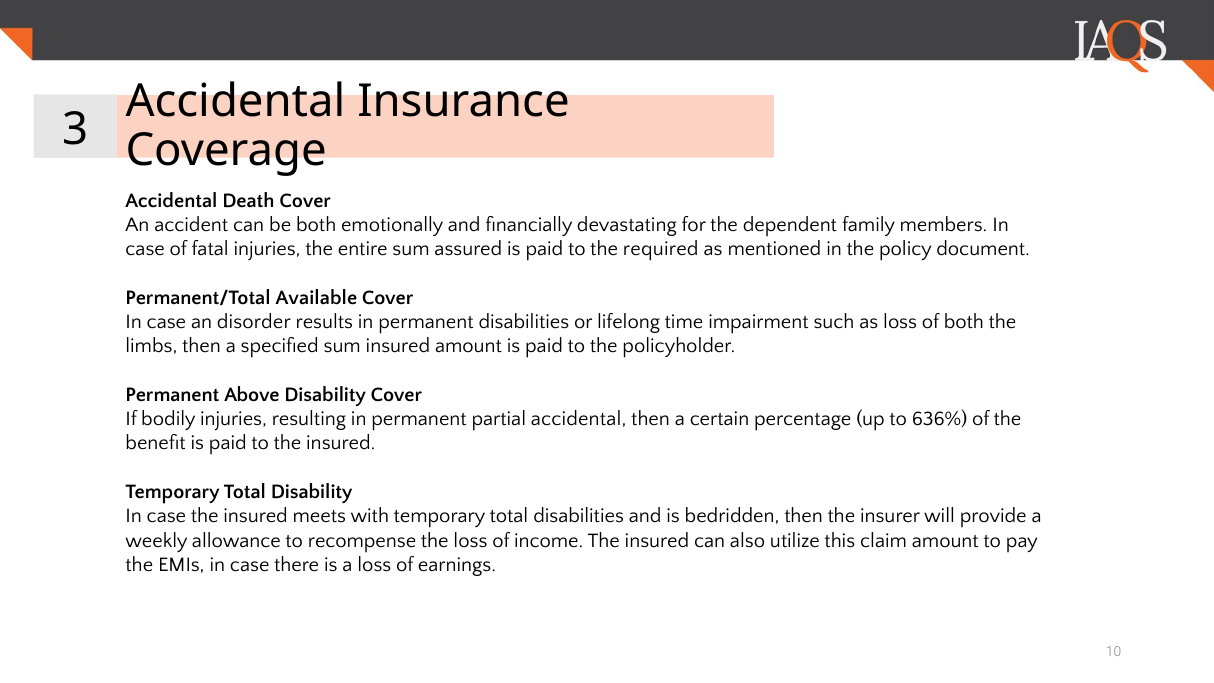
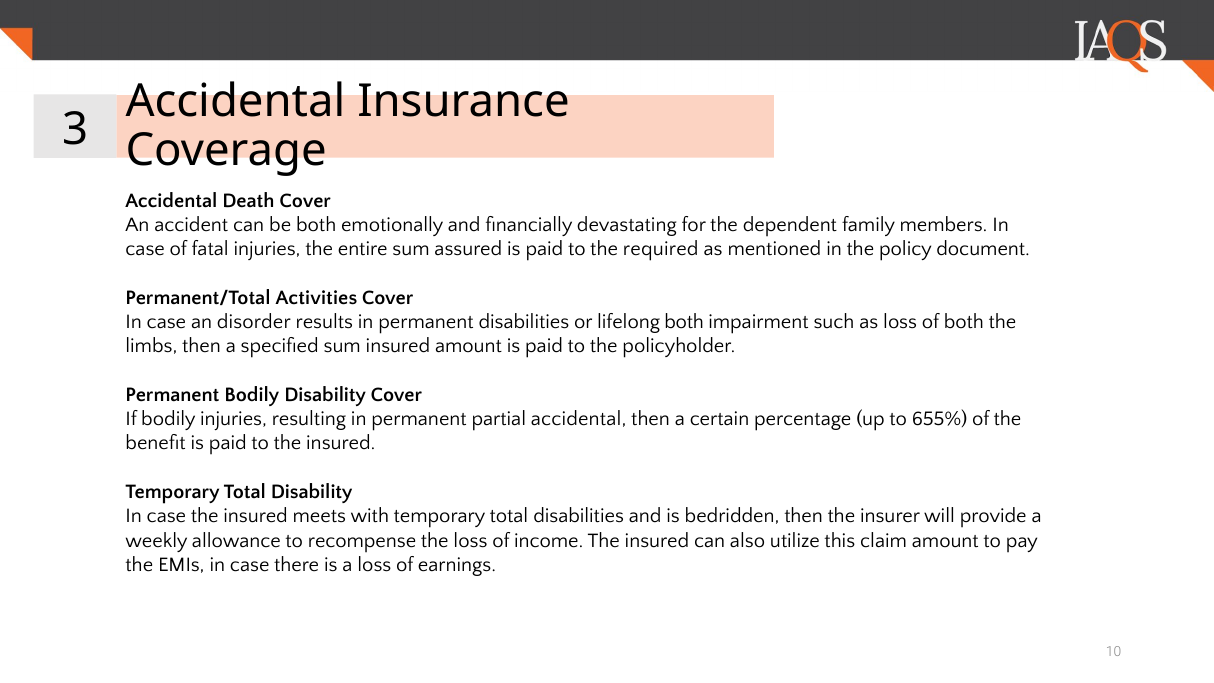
Available: Available -> Activities
lifelong time: time -> both
Permanent Above: Above -> Bodily
636%: 636% -> 655%
